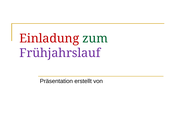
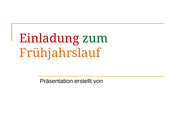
Frühjahrslauf colour: purple -> orange
